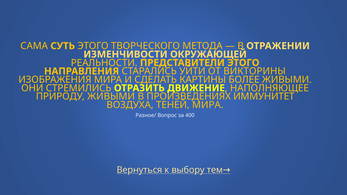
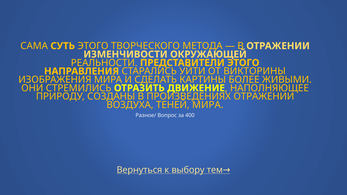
ПРИРОДУ ЖИВЫМИ: ЖИВЫМИ -> СОЗДАНЫ
ПРОИЗВЕДЕНИЯХ ИММУНИТЕТ: ИММУНИТЕТ -> ОТРАЖЕНИИ
